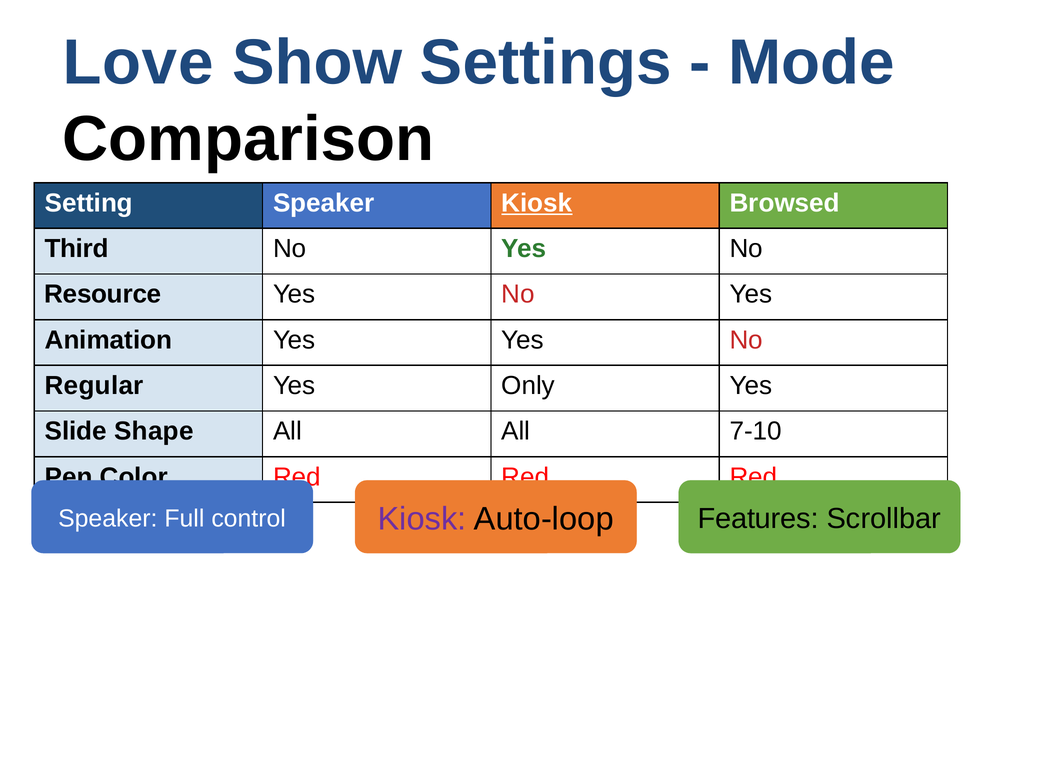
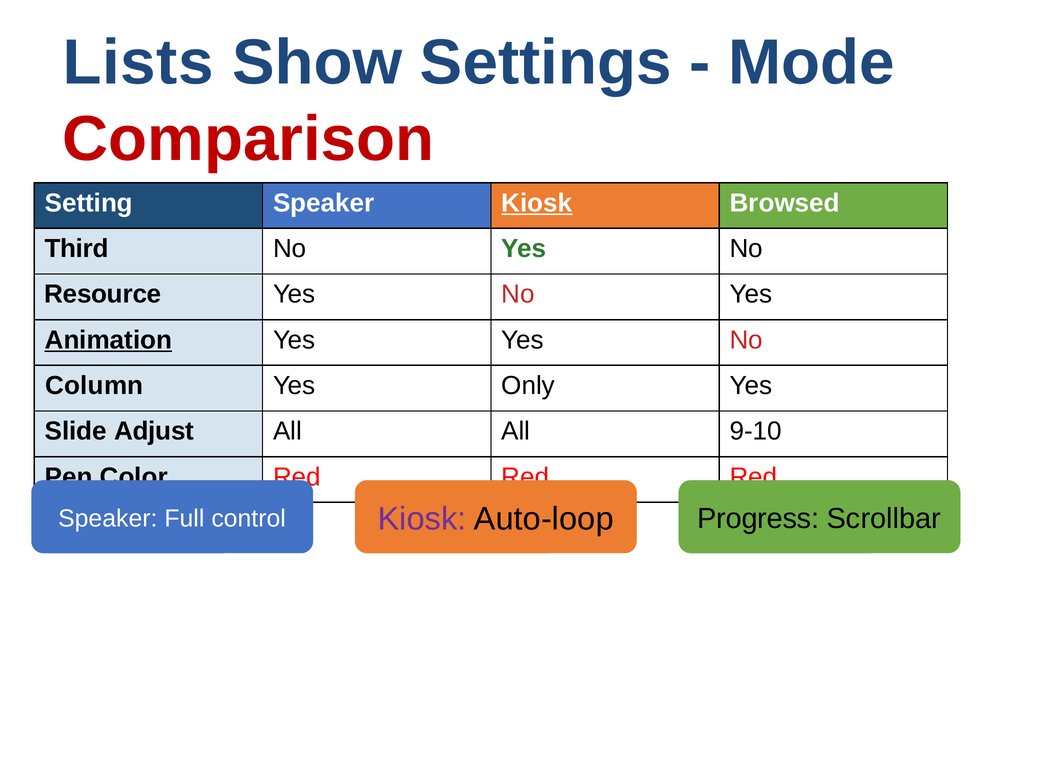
Love: Love -> Lists
Comparison colour: black -> red
Animation underline: none -> present
Regular: Regular -> Column
Shape: Shape -> Adjust
7-10: 7-10 -> 9-10
Features: Features -> Progress
